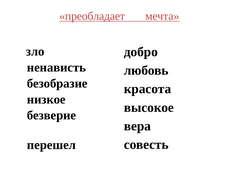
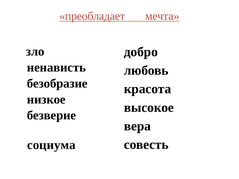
перешел: перешел -> социума
